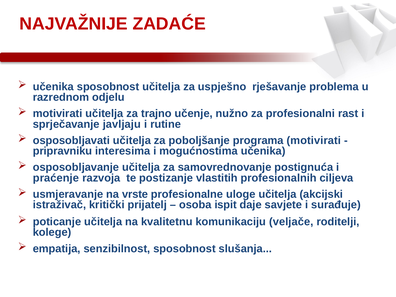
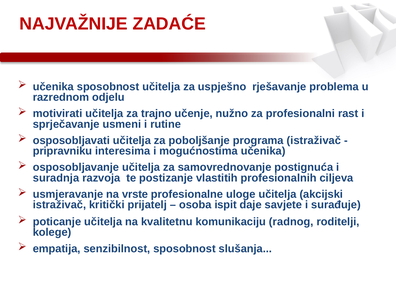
javljaju: javljaju -> usmeni
programa motivirati: motivirati -> istraživač
praćenje: praćenje -> suradnja
veljače: veljače -> radnog
